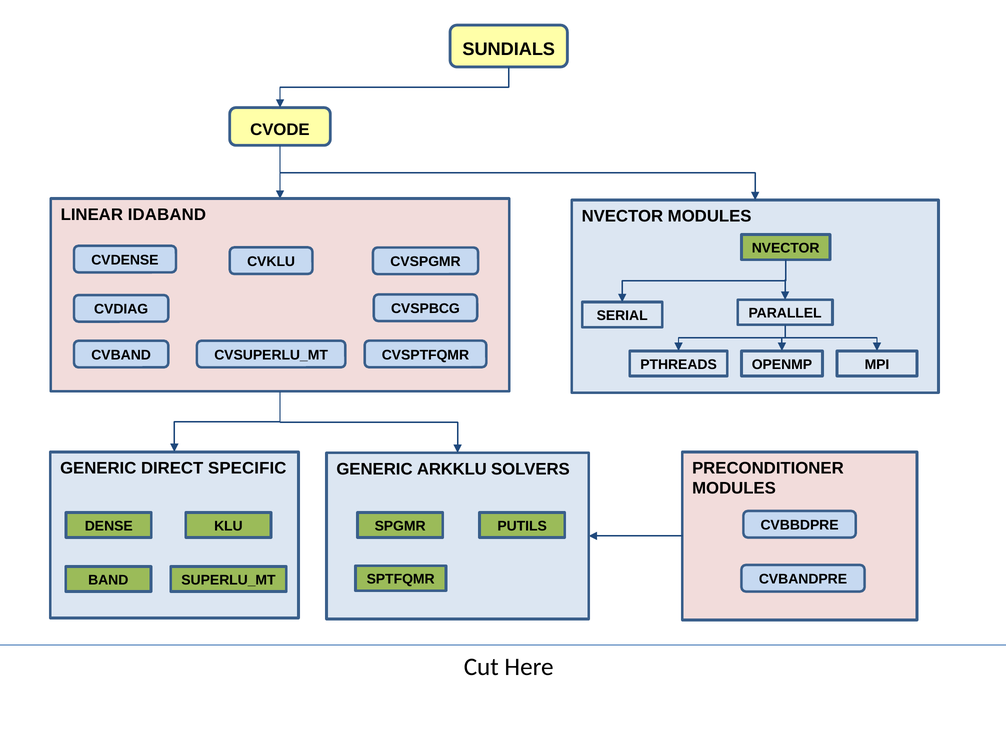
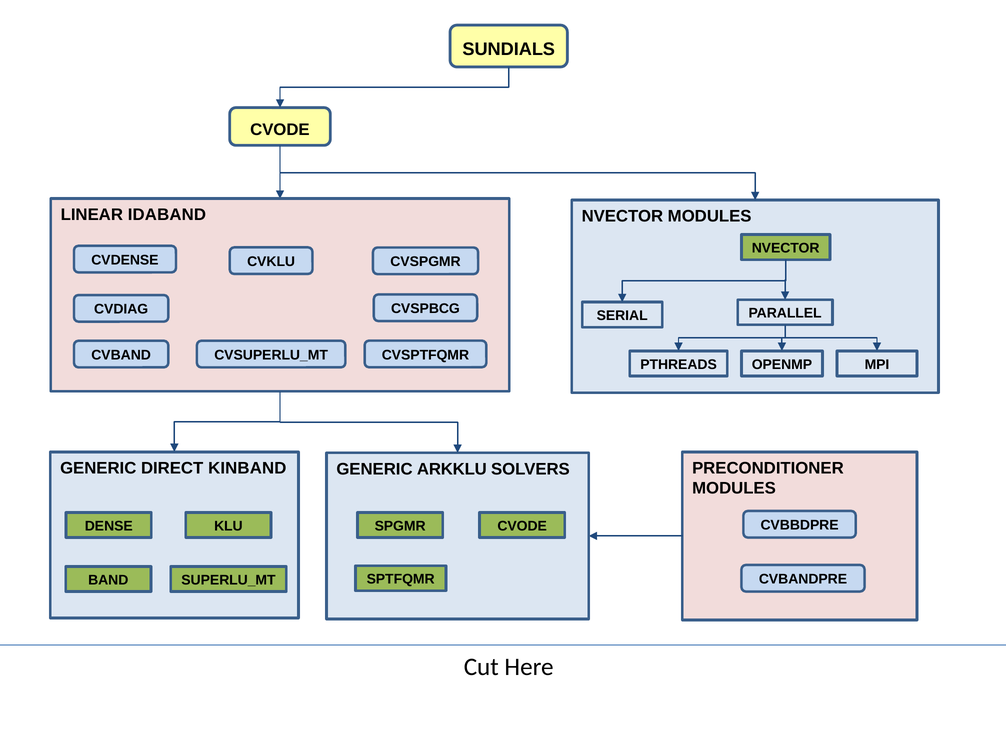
SPECIFIC: SPECIFIC -> KINBAND
PUTILS at (522, 526): PUTILS -> CVODE
